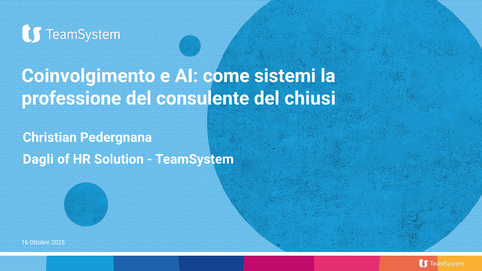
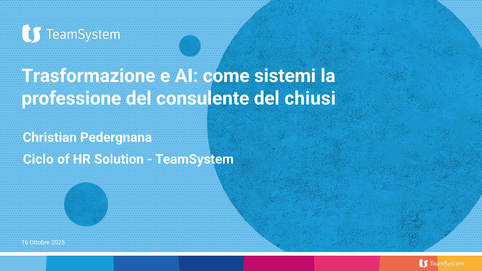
Coinvolgimento: Coinvolgimento -> Trasformazione
Dagli: Dagli -> Ciclo
